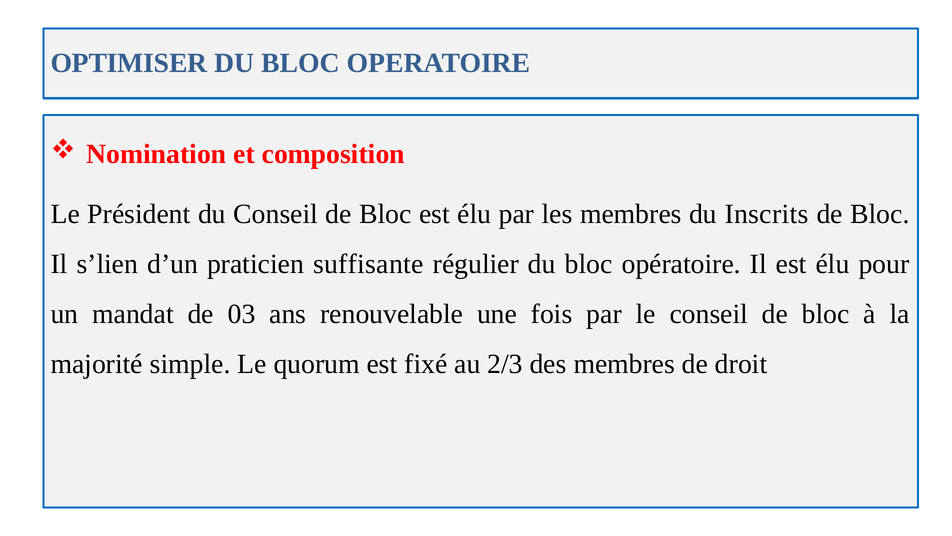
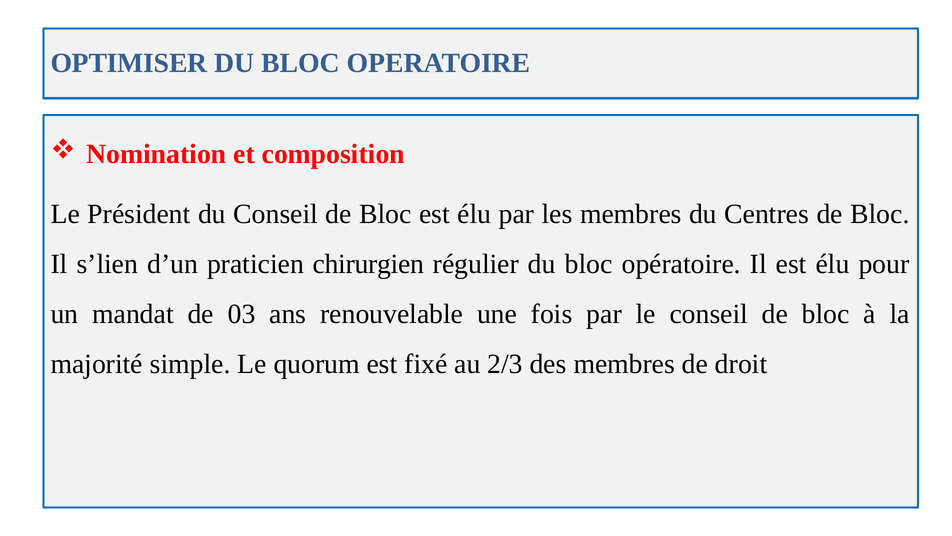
Inscrits: Inscrits -> Centres
suffisante: suffisante -> chirurgien
